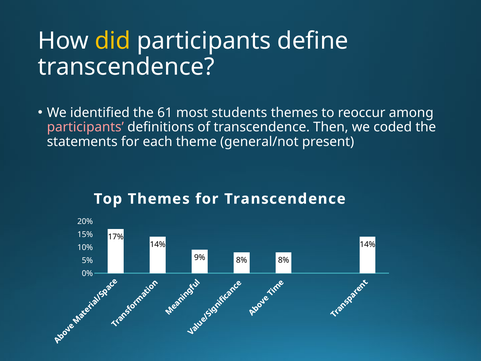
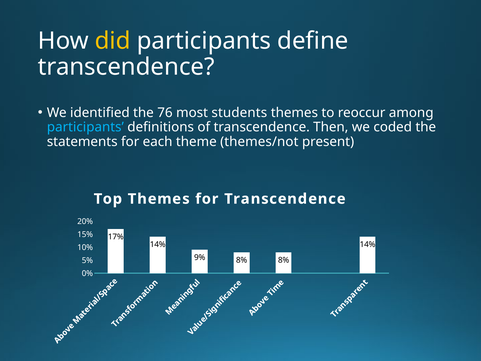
61: 61 -> 76
participants at (85, 127) colour: pink -> light blue
general/not: general/not -> themes/not
